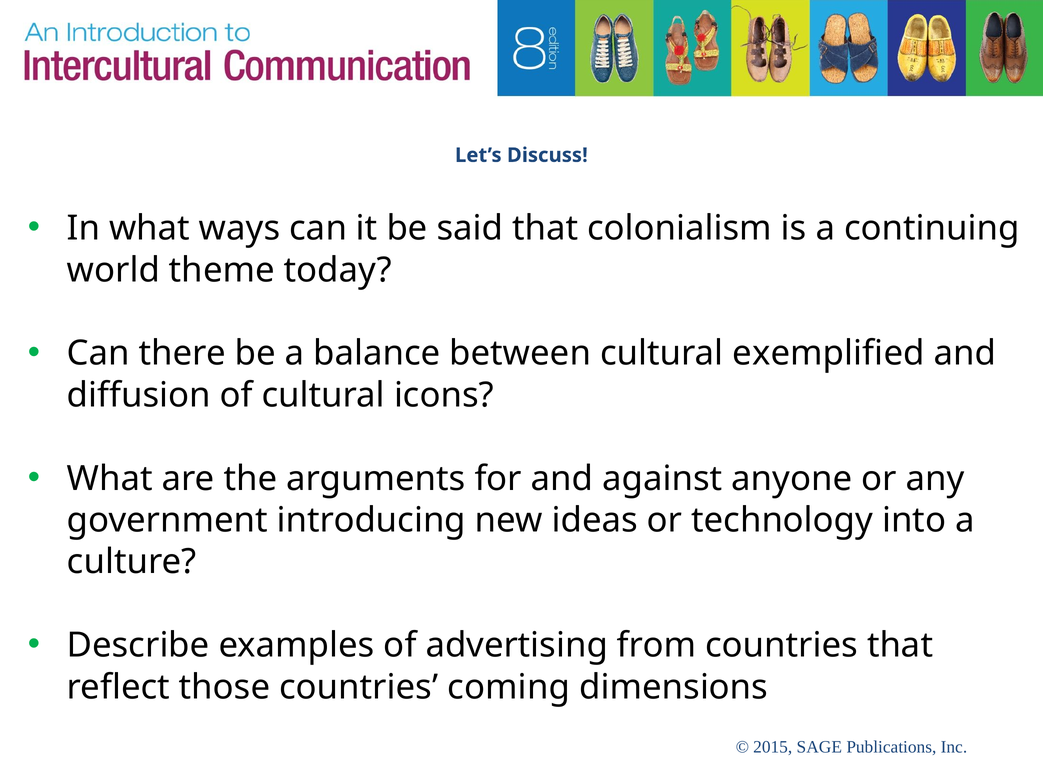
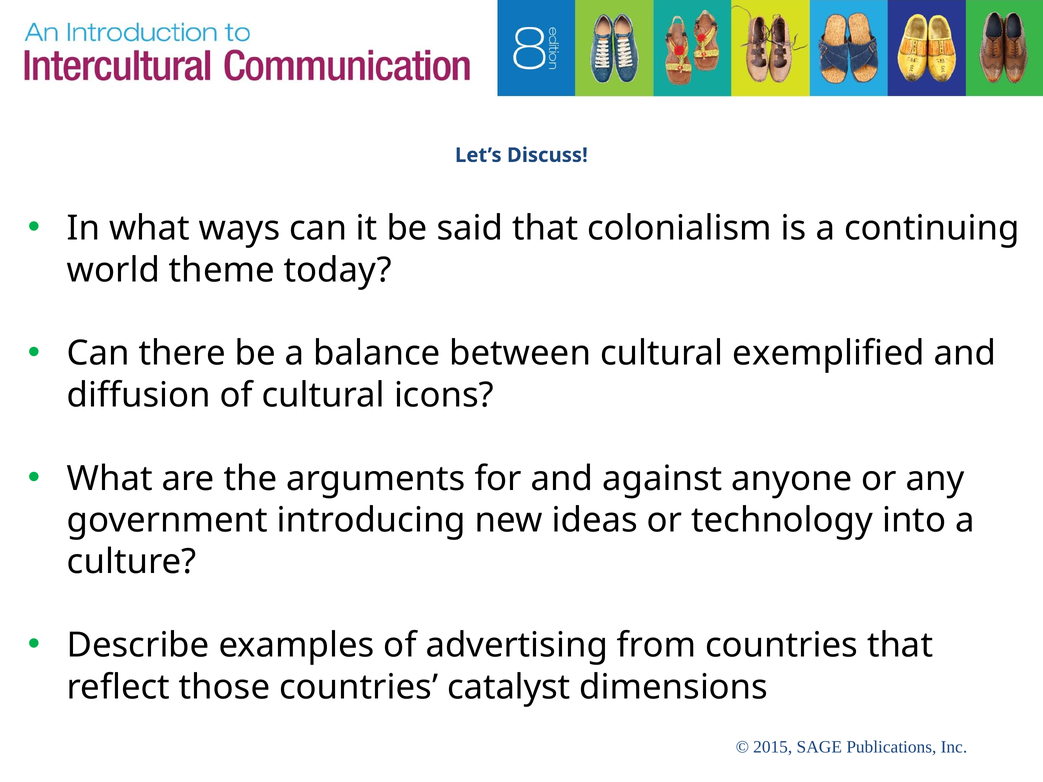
coming: coming -> catalyst
